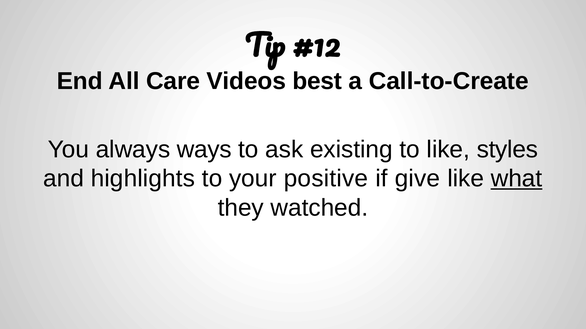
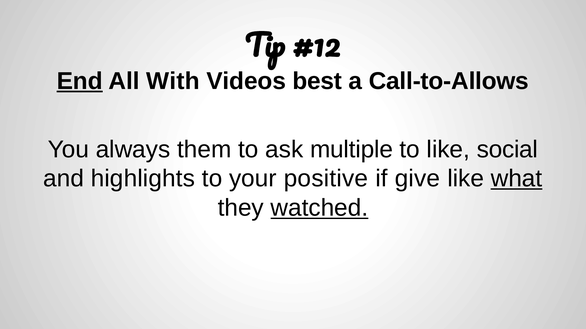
End underline: none -> present
Care: Care -> With
Call-to-Create: Call-to-Create -> Call-to-Allows
ways: ways -> them
existing: existing -> multiple
styles: styles -> social
watched underline: none -> present
